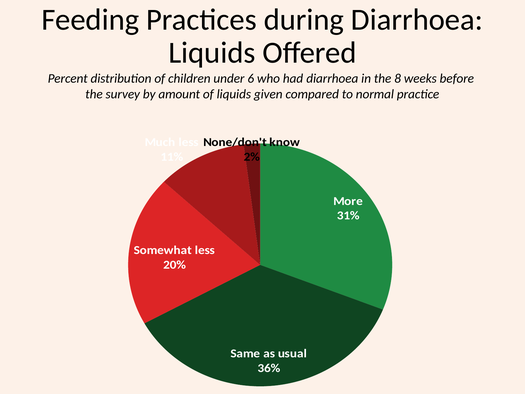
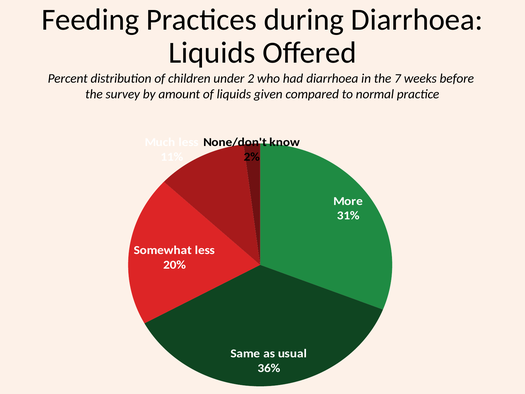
6: 6 -> 2
8: 8 -> 7
